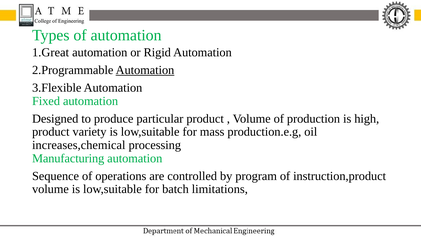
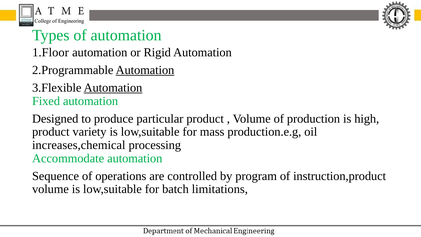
1.Great: 1.Great -> 1.Floor
Automation at (113, 88) underline: none -> present
Manufacturing: Manufacturing -> Accommodate
